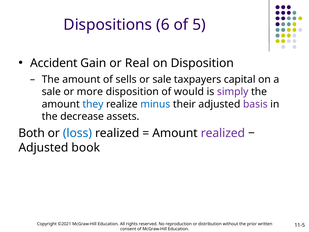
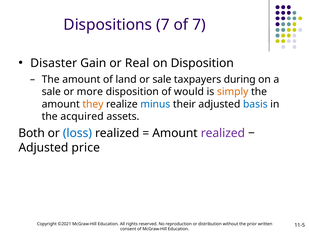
Dispositions 6: 6 -> 7
of 5: 5 -> 7
Accident: Accident -> Disaster
sells: sells -> land
capital: capital -> during
simply colour: purple -> orange
they colour: blue -> orange
basis colour: purple -> blue
decrease: decrease -> acquired
book: book -> price
